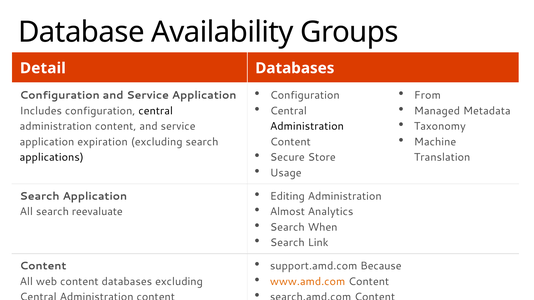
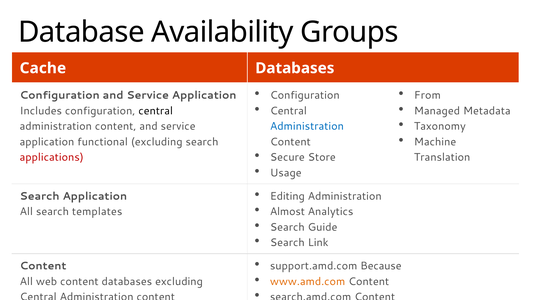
Detail: Detail -> Cache
Administration at (307, 126) colour: black -> blue
expiration: expiration -> functional
applications colour: black -> red
reevaluate: reevaluate -> templates
When: When -> Guide
